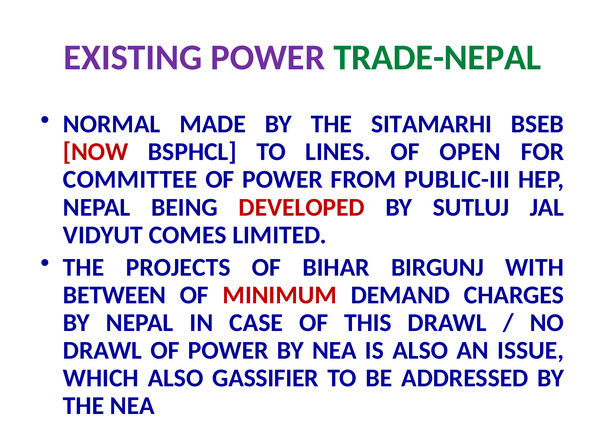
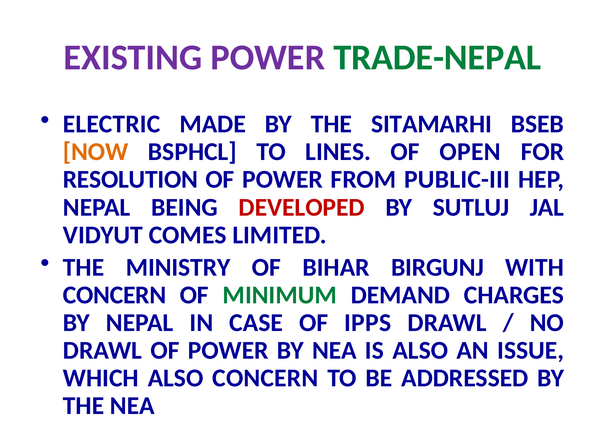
NORMAL: NORMAL -> ELECTRIC
NOW colour: red -> orange
COMMITTEE: COMMITTEE -> RESOLUTION
PROJECTS: PROJECTS -> MINISTRY
BETWEEN at (115, 295): BETWEEN -> CONCERN
MINIMUM colour: red -> green
THIS: THIS -> IPPS
ALSO GASSIFIER: GASSIFIER -> CONCERN
